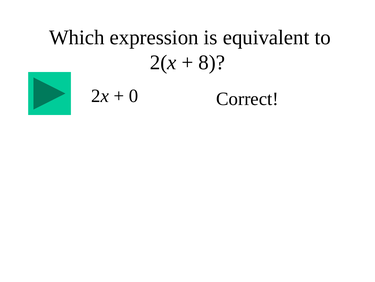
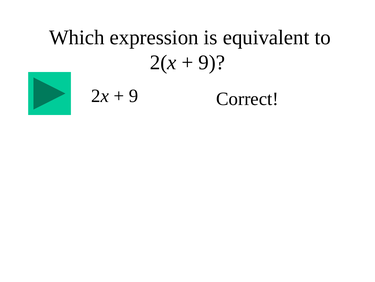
8 at (212, 62): 8 -> 9
0 at (133, 96): 0 -> 9
